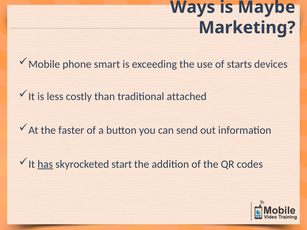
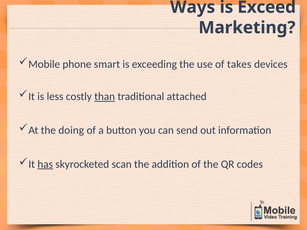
Maybe: Maybe -> Exceed
starts: starts -> takes
than underline: none -> present
faster: faster -> doing
start: start -> scan
